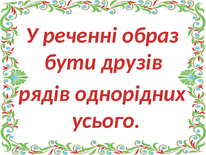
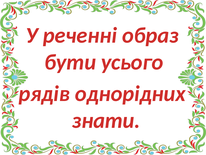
друзів: друзів -> усього
усього: усього -> знати
